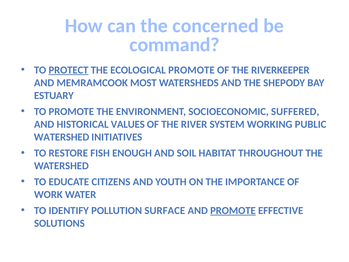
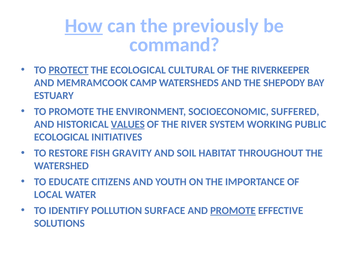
How underline: none -> present
concerned: concerned -> previously
ECOLOGICAL PROMOTE: PROMOTE -> CULTURAL
MOST: MOST -> CAMP
VALUES underline: none -> present
WATERSHED at (62, 137): WATERSHED -> ECOLOGICAL
ENOUGH: ENOUGH -> GRAVITY
WORK: WORK -> LOCAL
